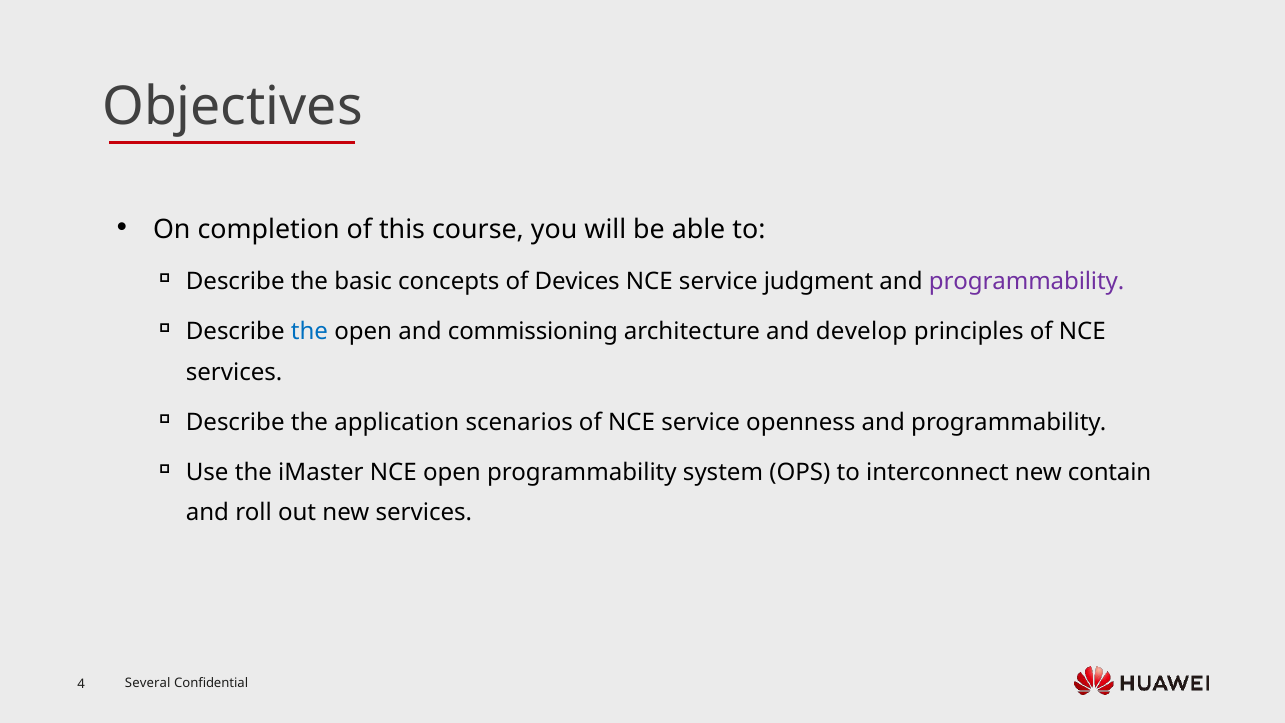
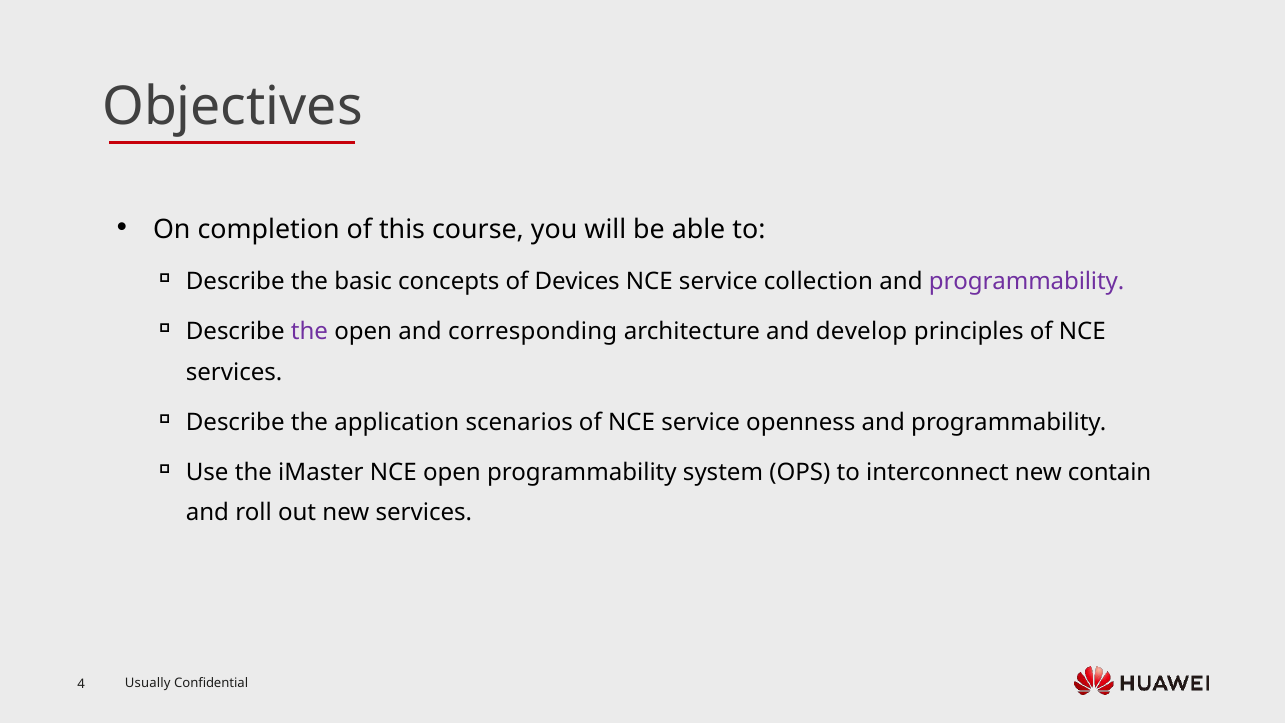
judgment: judgment -> collection
the at (309, 332) colour: blue -> purple
commissioning: commissioning -> corresponding
Several: Several -> Usually
